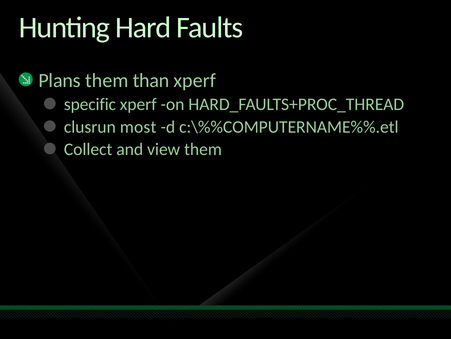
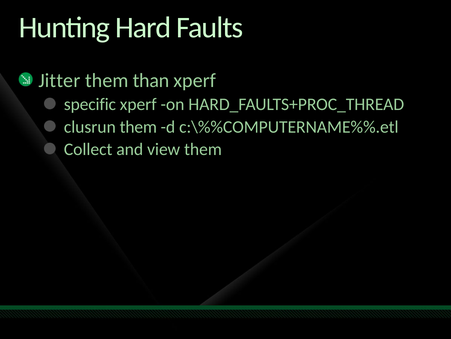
Plans: Plans -> Jitter
clusrun most: most -> them
